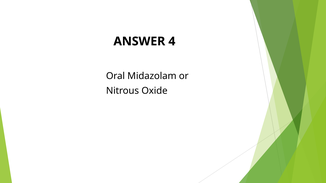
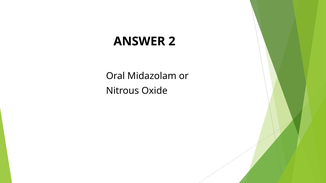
4: 4 -> 2
